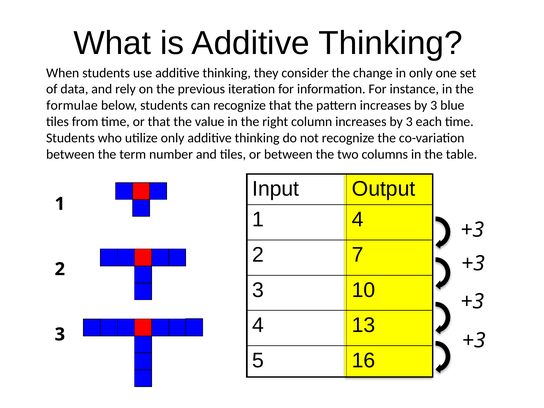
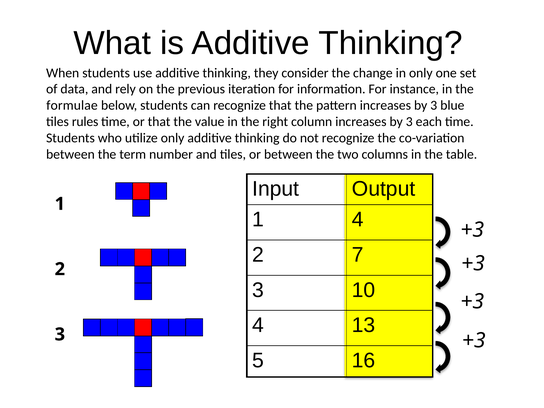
from: from -> rules
